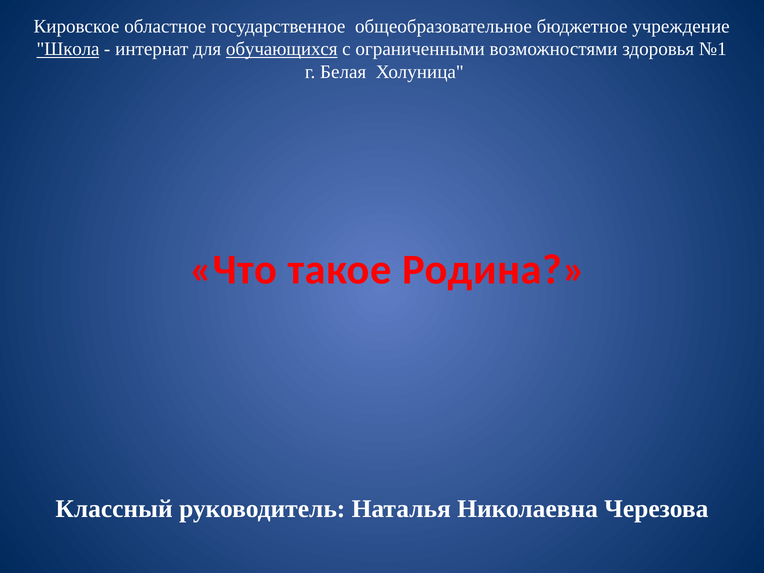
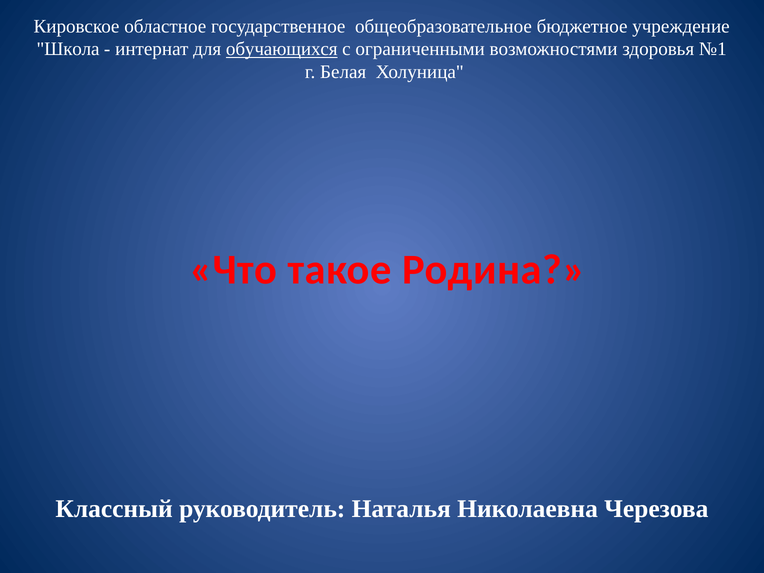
Школа underline: present -> none
